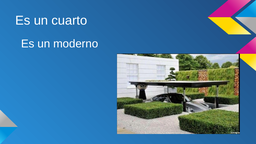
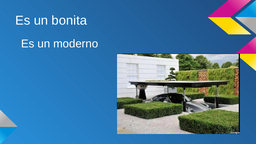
cuarto: cuarto -> bonita
